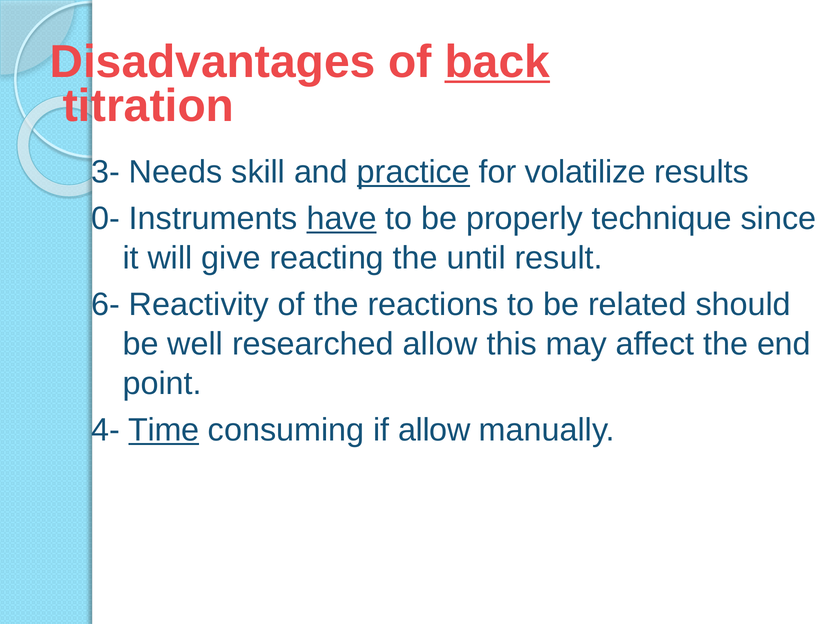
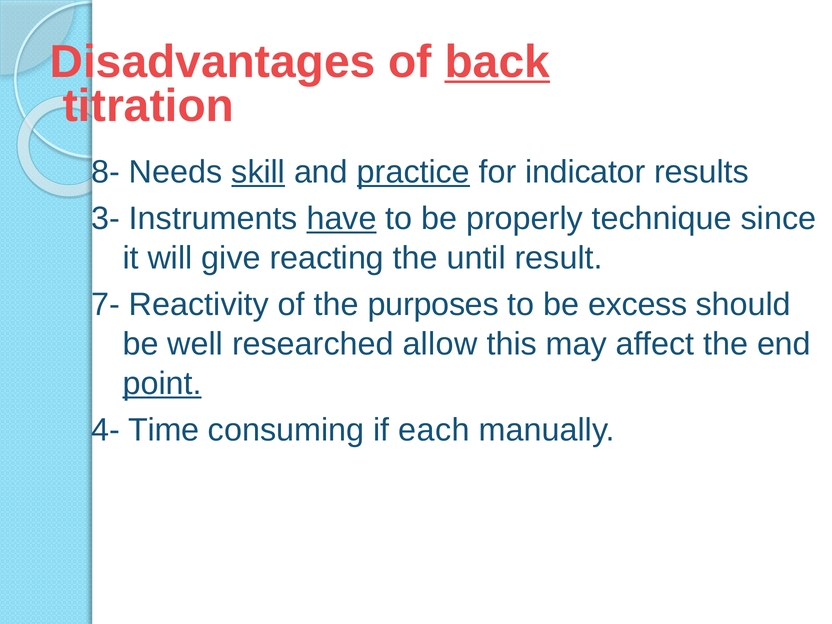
3-: 3- -> 8-
skill underline: none -> present
volatilize: volatilize -> indicator
0-: 0- -> 3-
6-: 6- -> 7-
reactions: reactions -> purposes
related: related -> excess
point underline: none -> present
Time underline: present -> none
if allow: allow -> each
